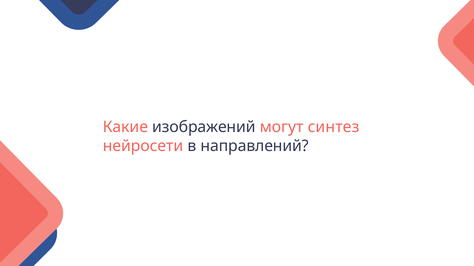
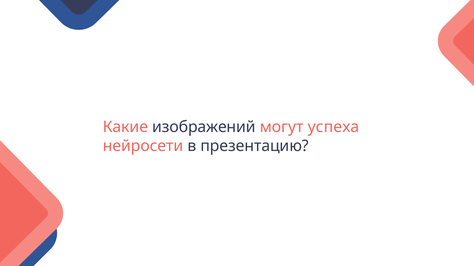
синтез: синтез -> успеха
направлений: направлений -> презентацию
